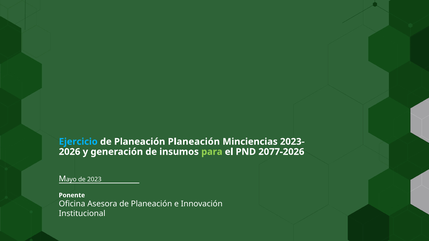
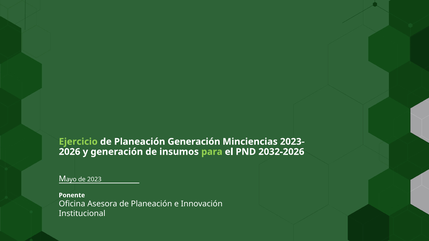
Ejercicio colour: light blue -> light green
Planeación Planeación: Planeación -> Generación
2077-2026: 2077-2026 -> 2032-2026
